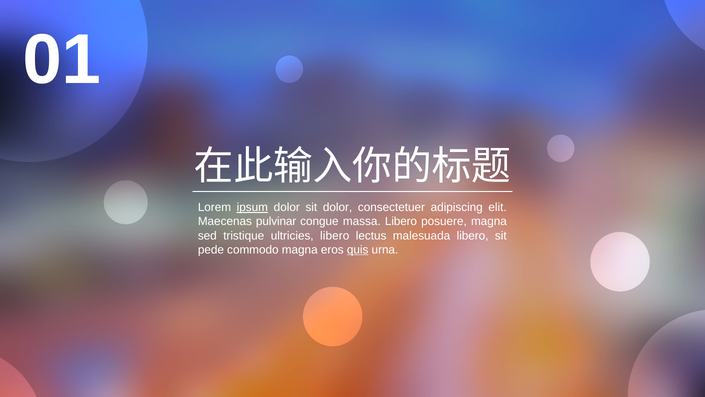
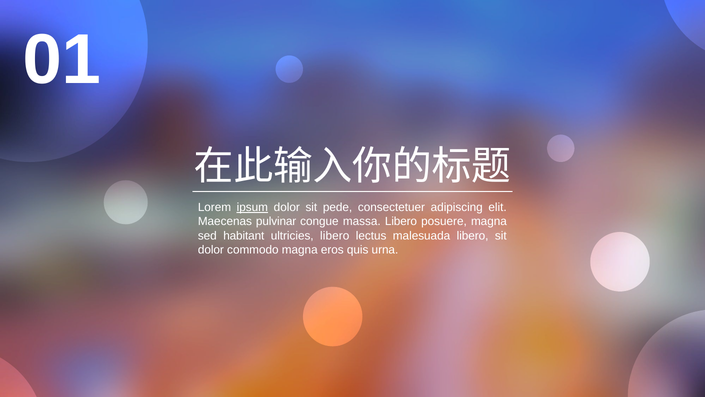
sit dolor: dolor -> pede
tristique: tristique -> habitant
pede at (211, 249): pede -> dolor
quis underline: present -> none
